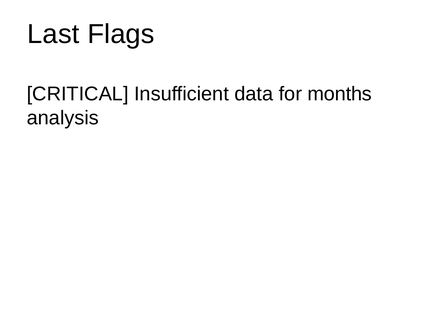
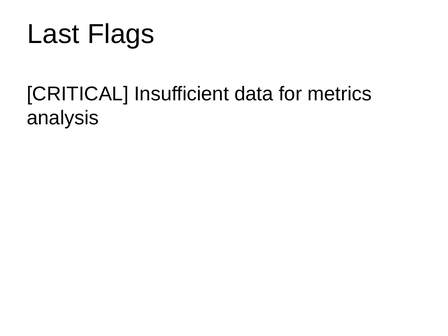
months: months -> metrics
